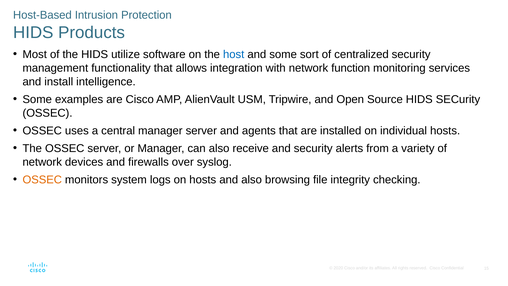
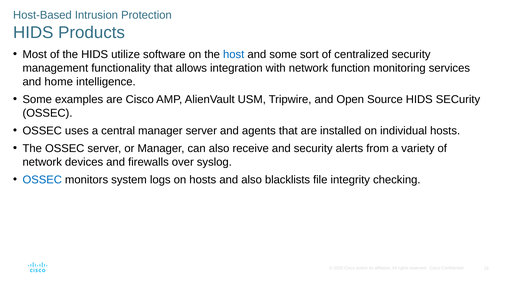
install: install -> home
OSSEC at (42, 180) colour: orange -> blue
browsing: browsing -> blacklists
